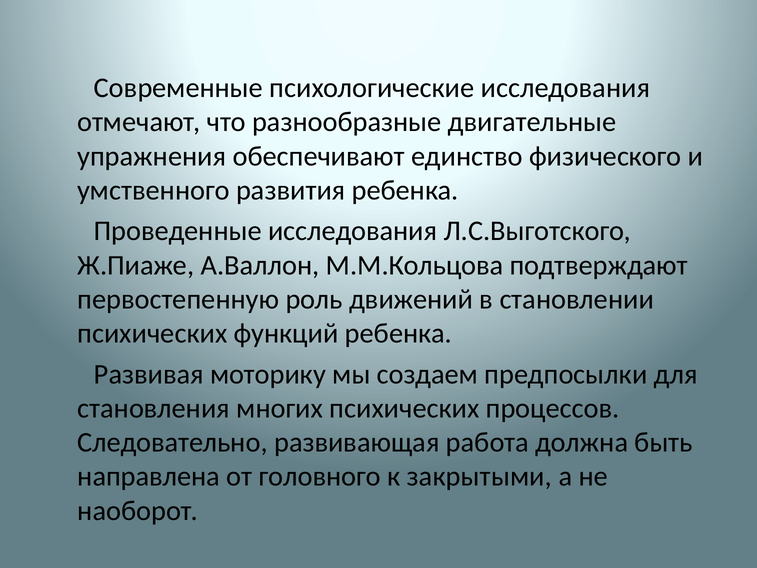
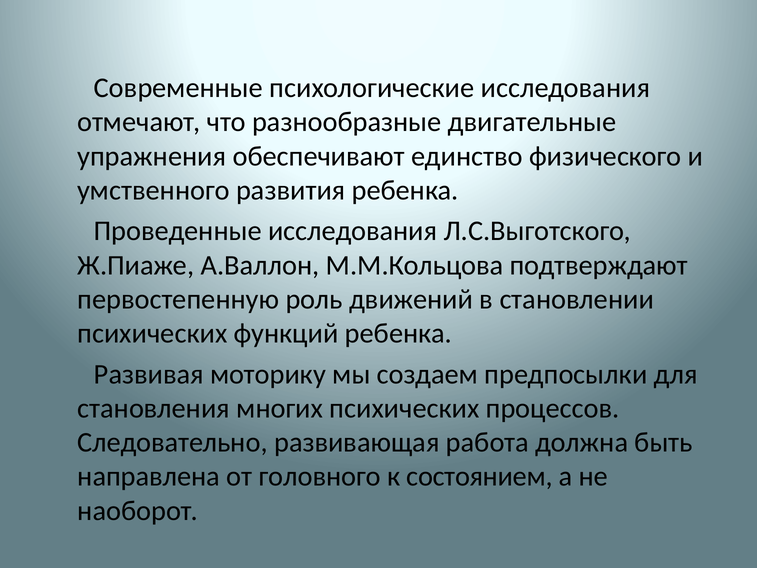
закрытыми: закрытыми -> состоянием
